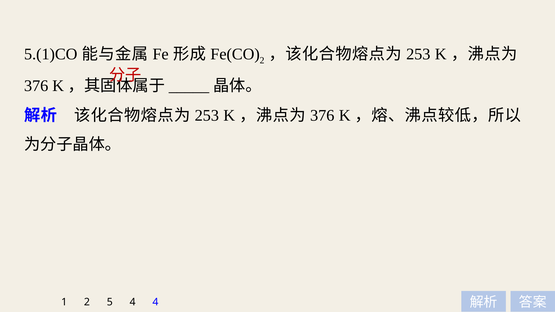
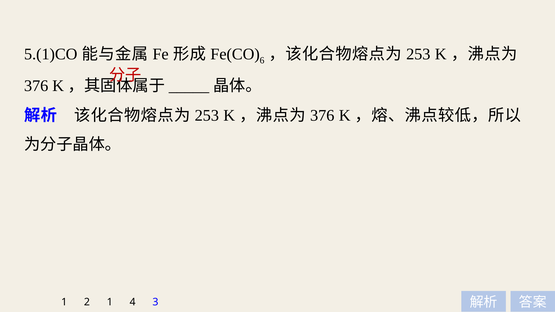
2 at (262, 60): 2 -> 6
2 5: 5 -> 1
4 4: 4 -> 3
